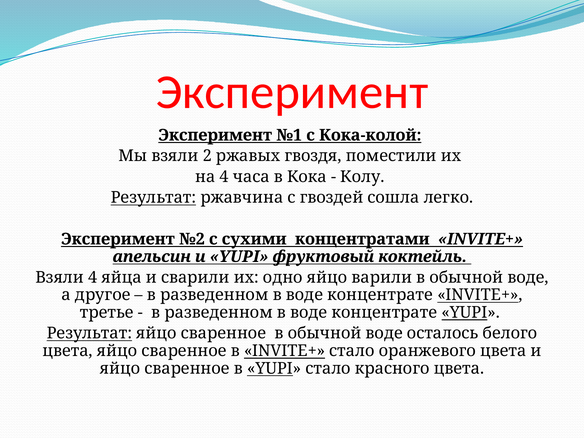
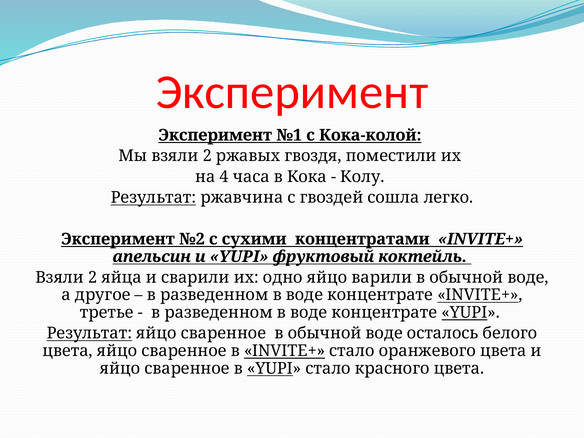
4 at (93, 277): 4 -> 2
